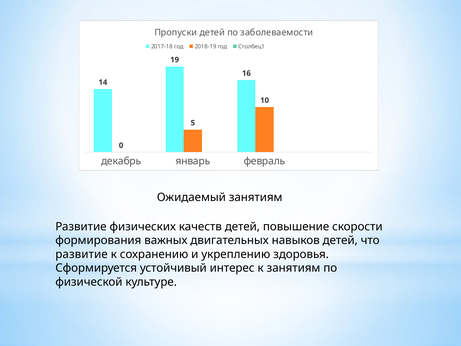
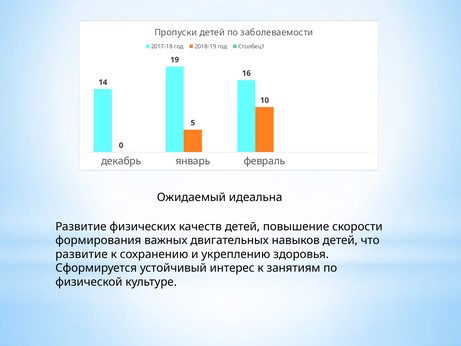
Ожидаемый занятиям: занятиям -> идеальна
